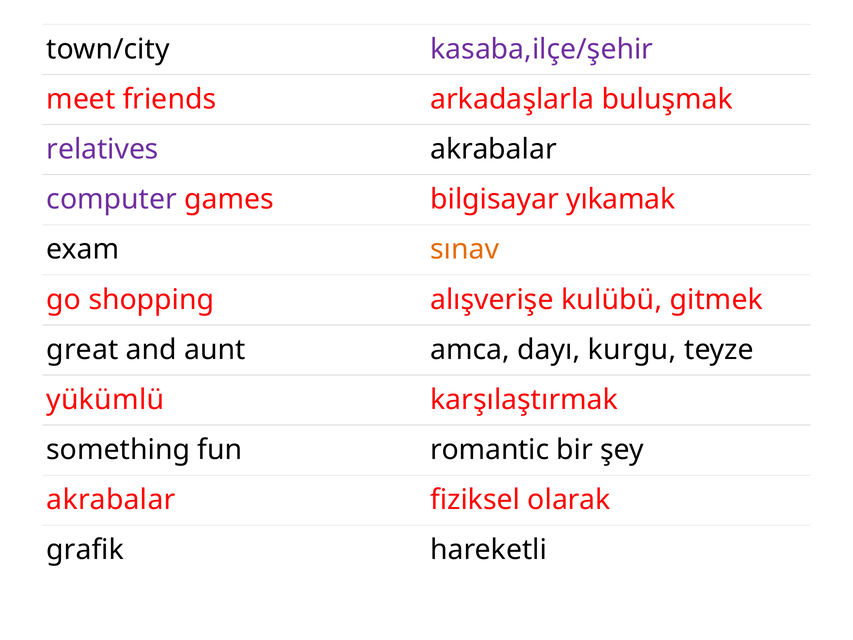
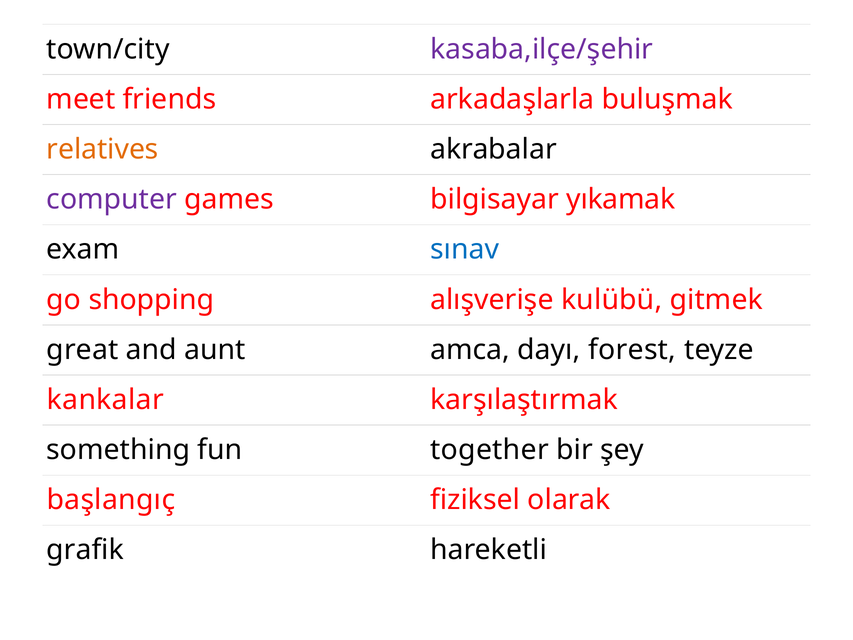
relatives colour: purple -> orange
sınav colour: orange -> blue
kurgu: kurgu -> forest
yükümlü: yükümlü -> kankalar
romantic: romantic -> together
akrabalar at (111, 500): akrabalar -> başlangıç
